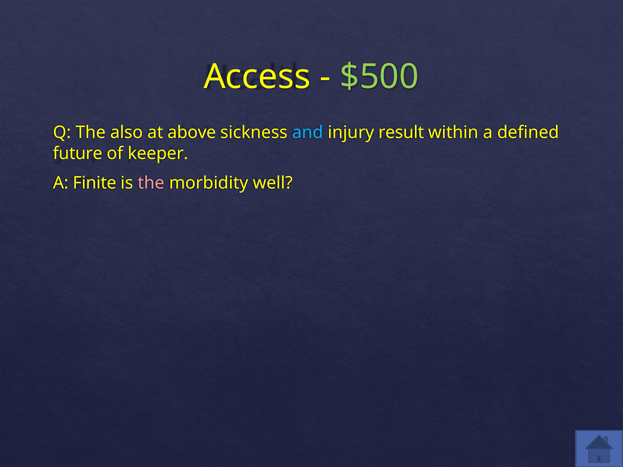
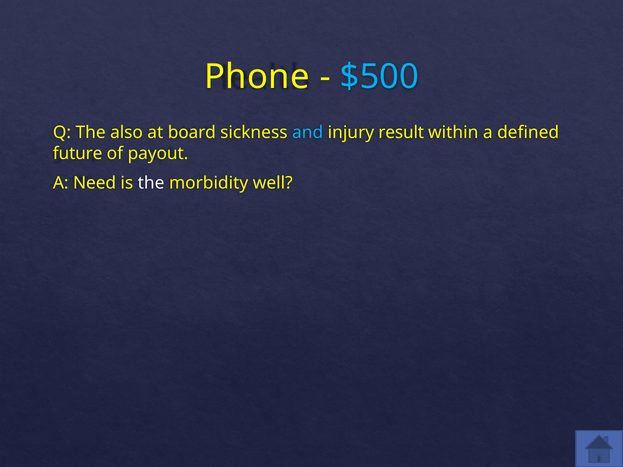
Access: Access -> Phone
$500 colour: light green -> light blue
above: above -> board
keeper: keeper -> payout
Finite: Finite -> Need
the at (151, 183) colour: pink -> white
